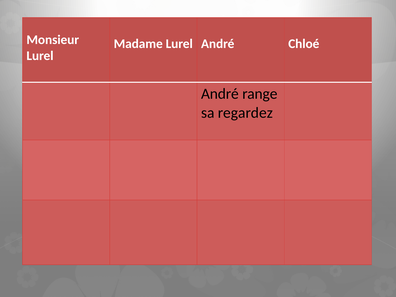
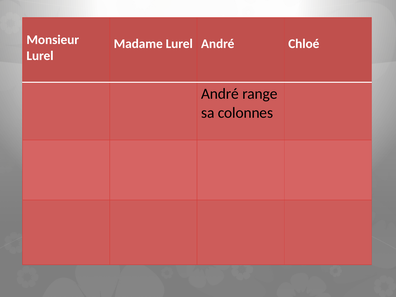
regardez: regardez -> colonnes
